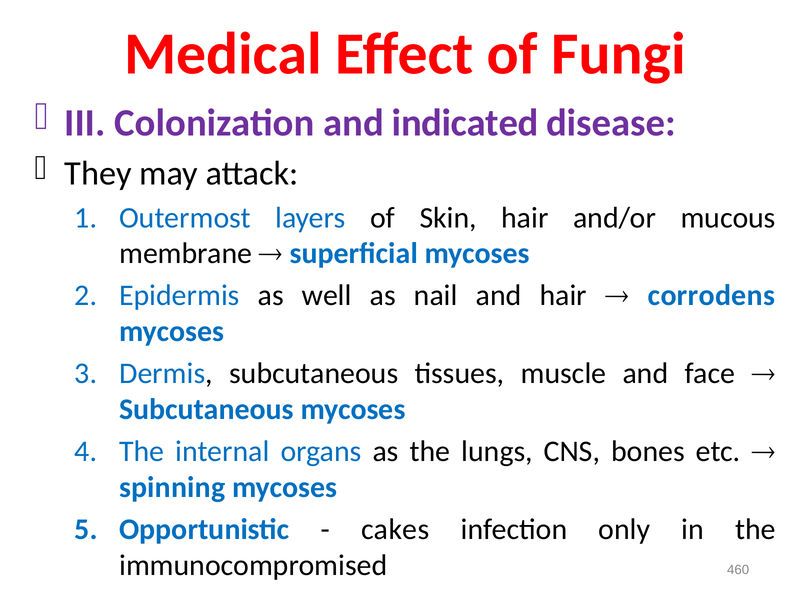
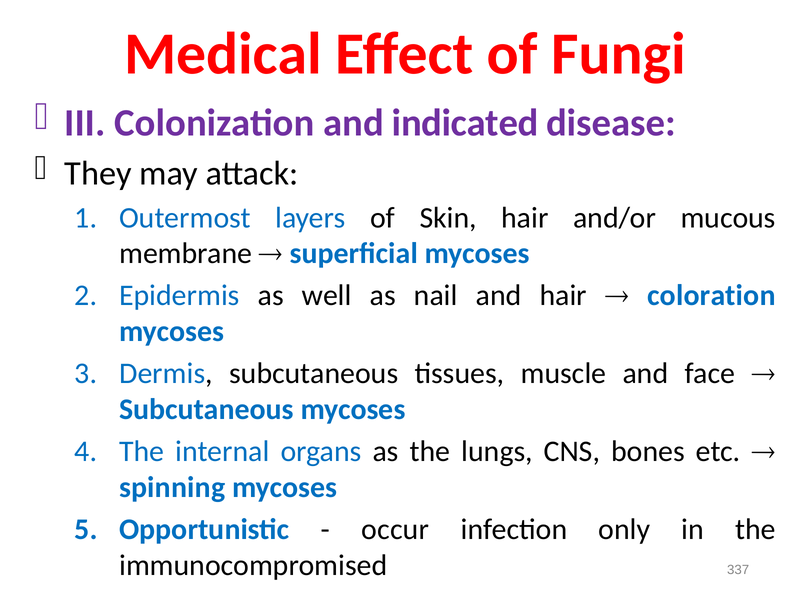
corrodens: corrodens -> coloration
cakes: cakes -> occur
460: 460 -> 337
